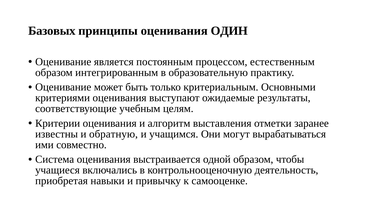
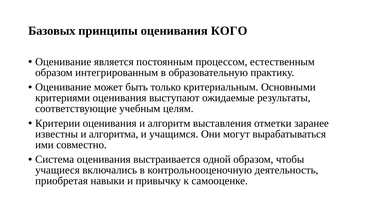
ОДИН: ОДИН -> КОГО
обратную: обратную -> алгоритма
